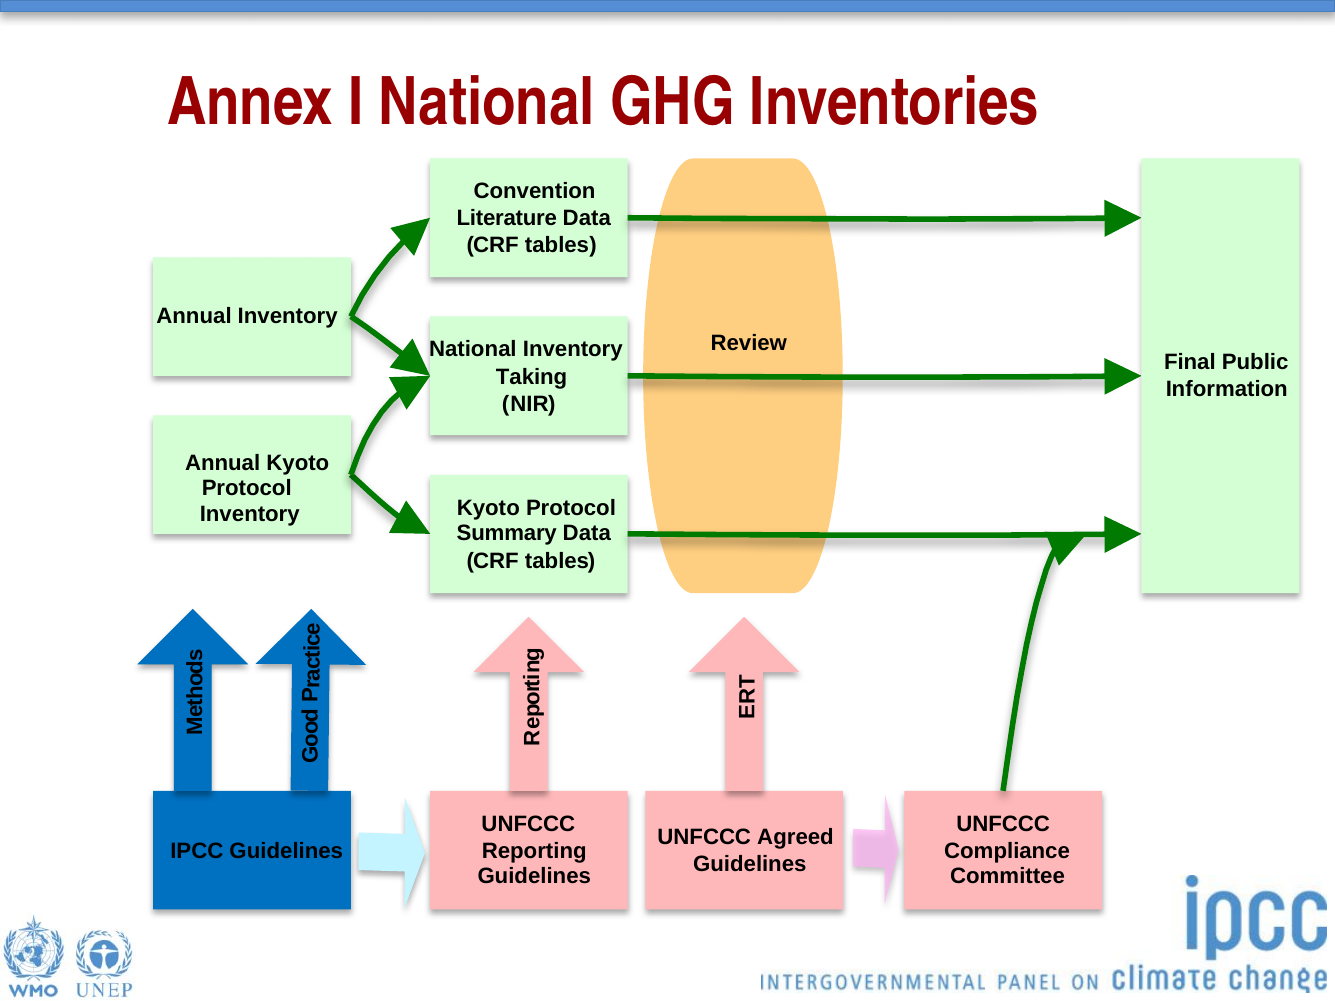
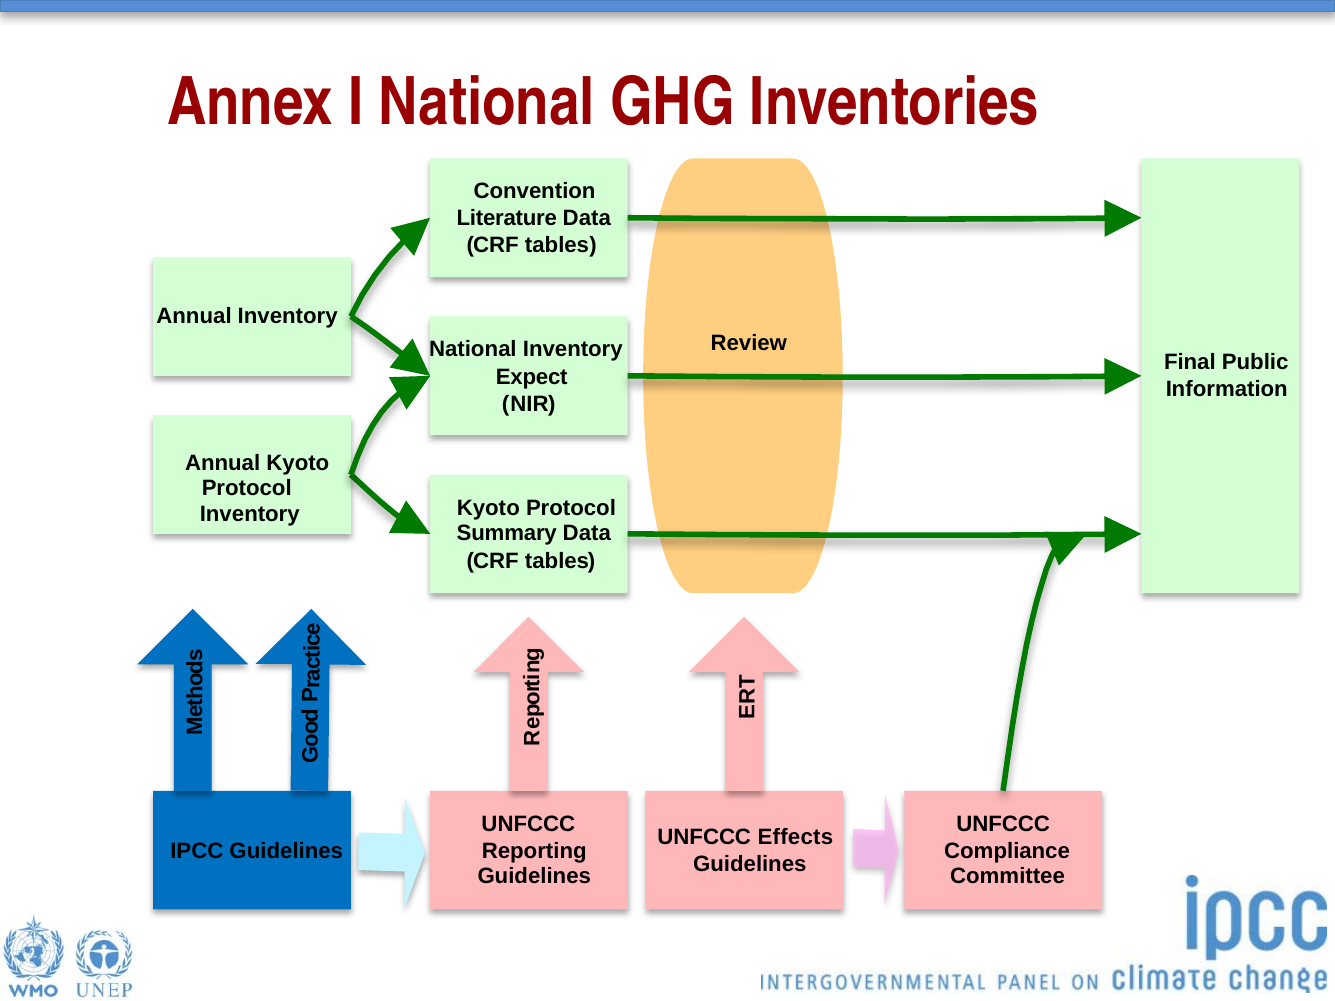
Taking: Taking -> Expect
Agreed: Agreed -> Effects
